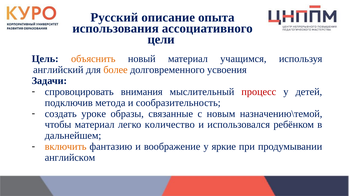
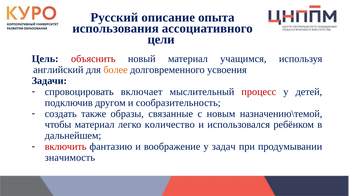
объяснить colour: orange -> red
внимания: внимания -> включает
метода: метода -> другом
уроке: уроке -> также
включить colour: orange -> red
яркие: яркие -> задач
английском: английском -> значимость
